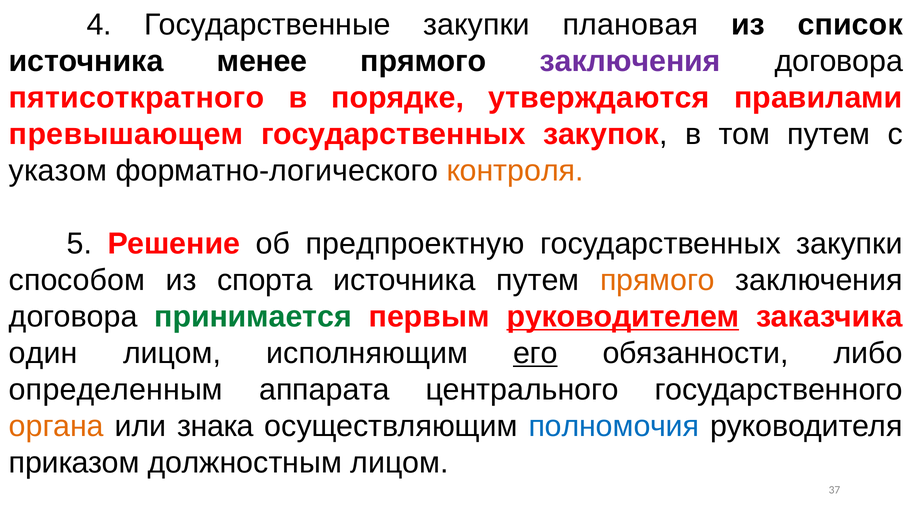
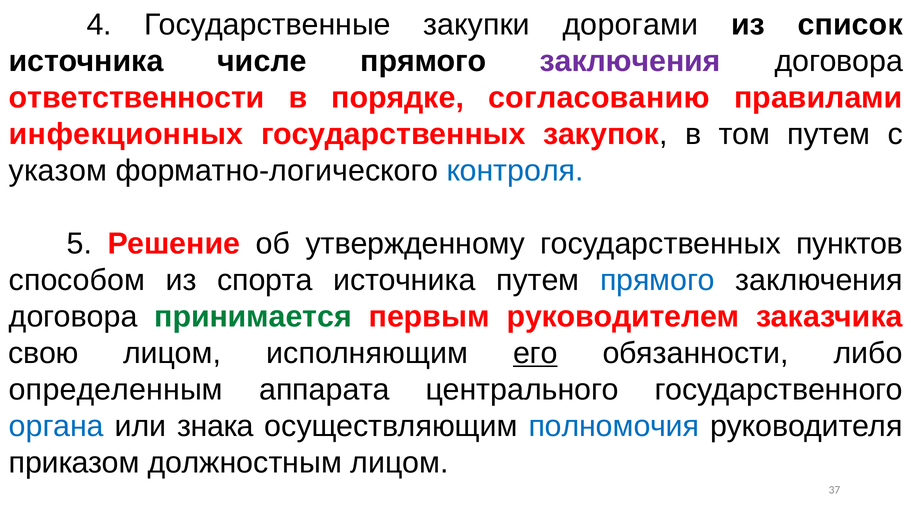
плановая: плановая -> дорогами
менее: менее -> числе
пятисоткратного: пятисоткратного -> ответственности
утверждаются: утверждаются -> согласованию
превышающем: превышающем -> инфекционных
контроля colour: orange -> blue
предпроектную: предпроектную -> утвержденному
государственных закупки: закупки -> пунктов
прямого at (657, 280) colour: orange -> blue
руководителем underline: present -> none
один: один -> свою
органа colour: orange -> blue
